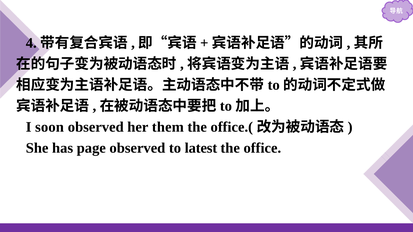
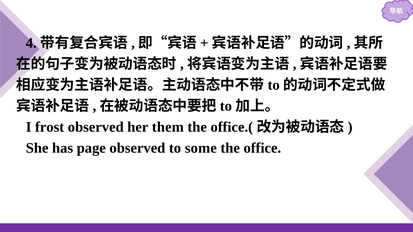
soon: soon -> frost
latest: latest -> some
